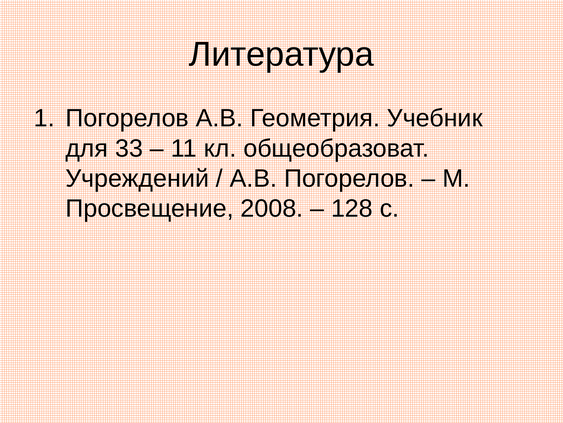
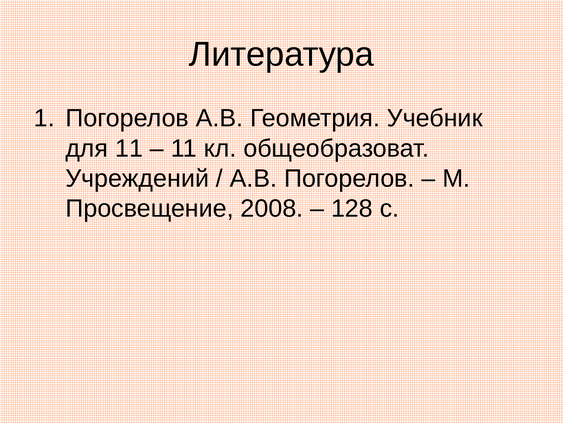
для 33: 33 -> 11
